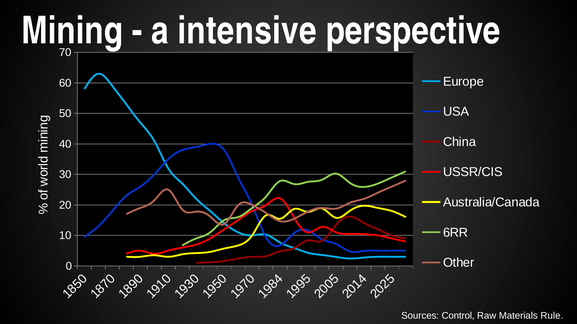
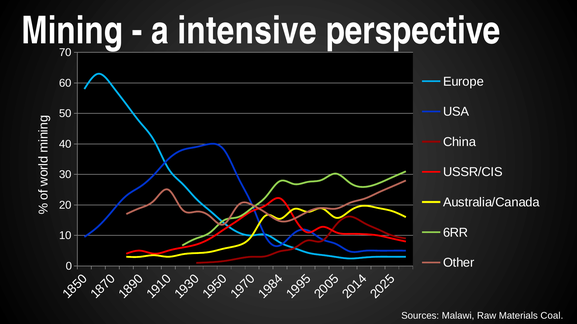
Control: Control -> Malawi
Rule: Rule -> Coal
